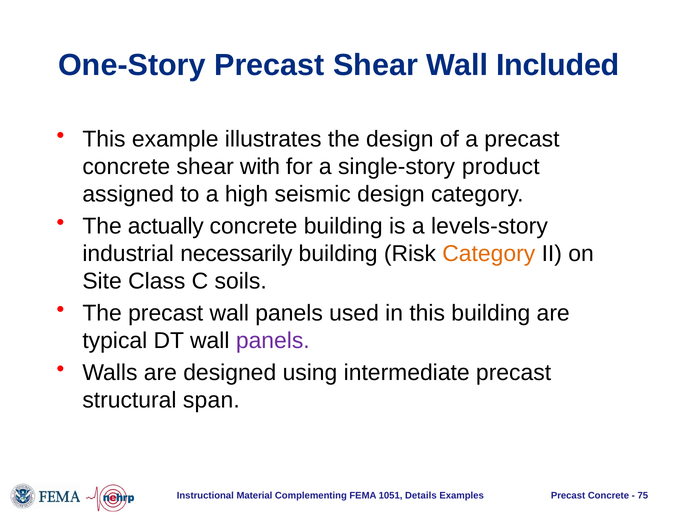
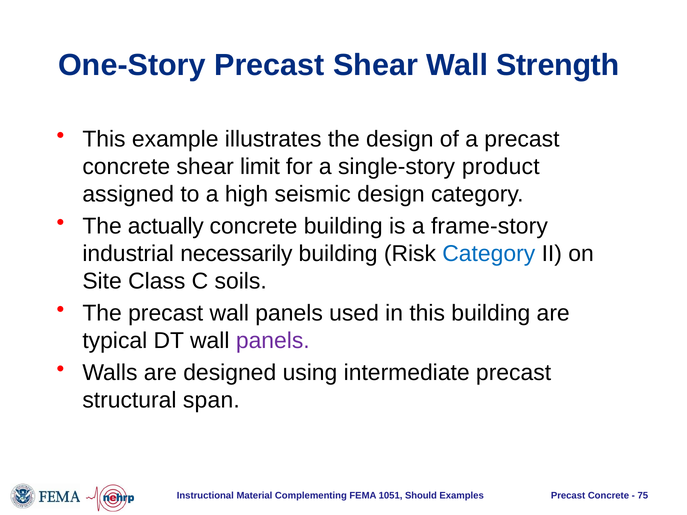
Included: Included -> Strength
with: with -> limit
levels-story: levels-story -> frame-story
Category at (489, 254) colour: orange -> blue
Details: Details -> Should
